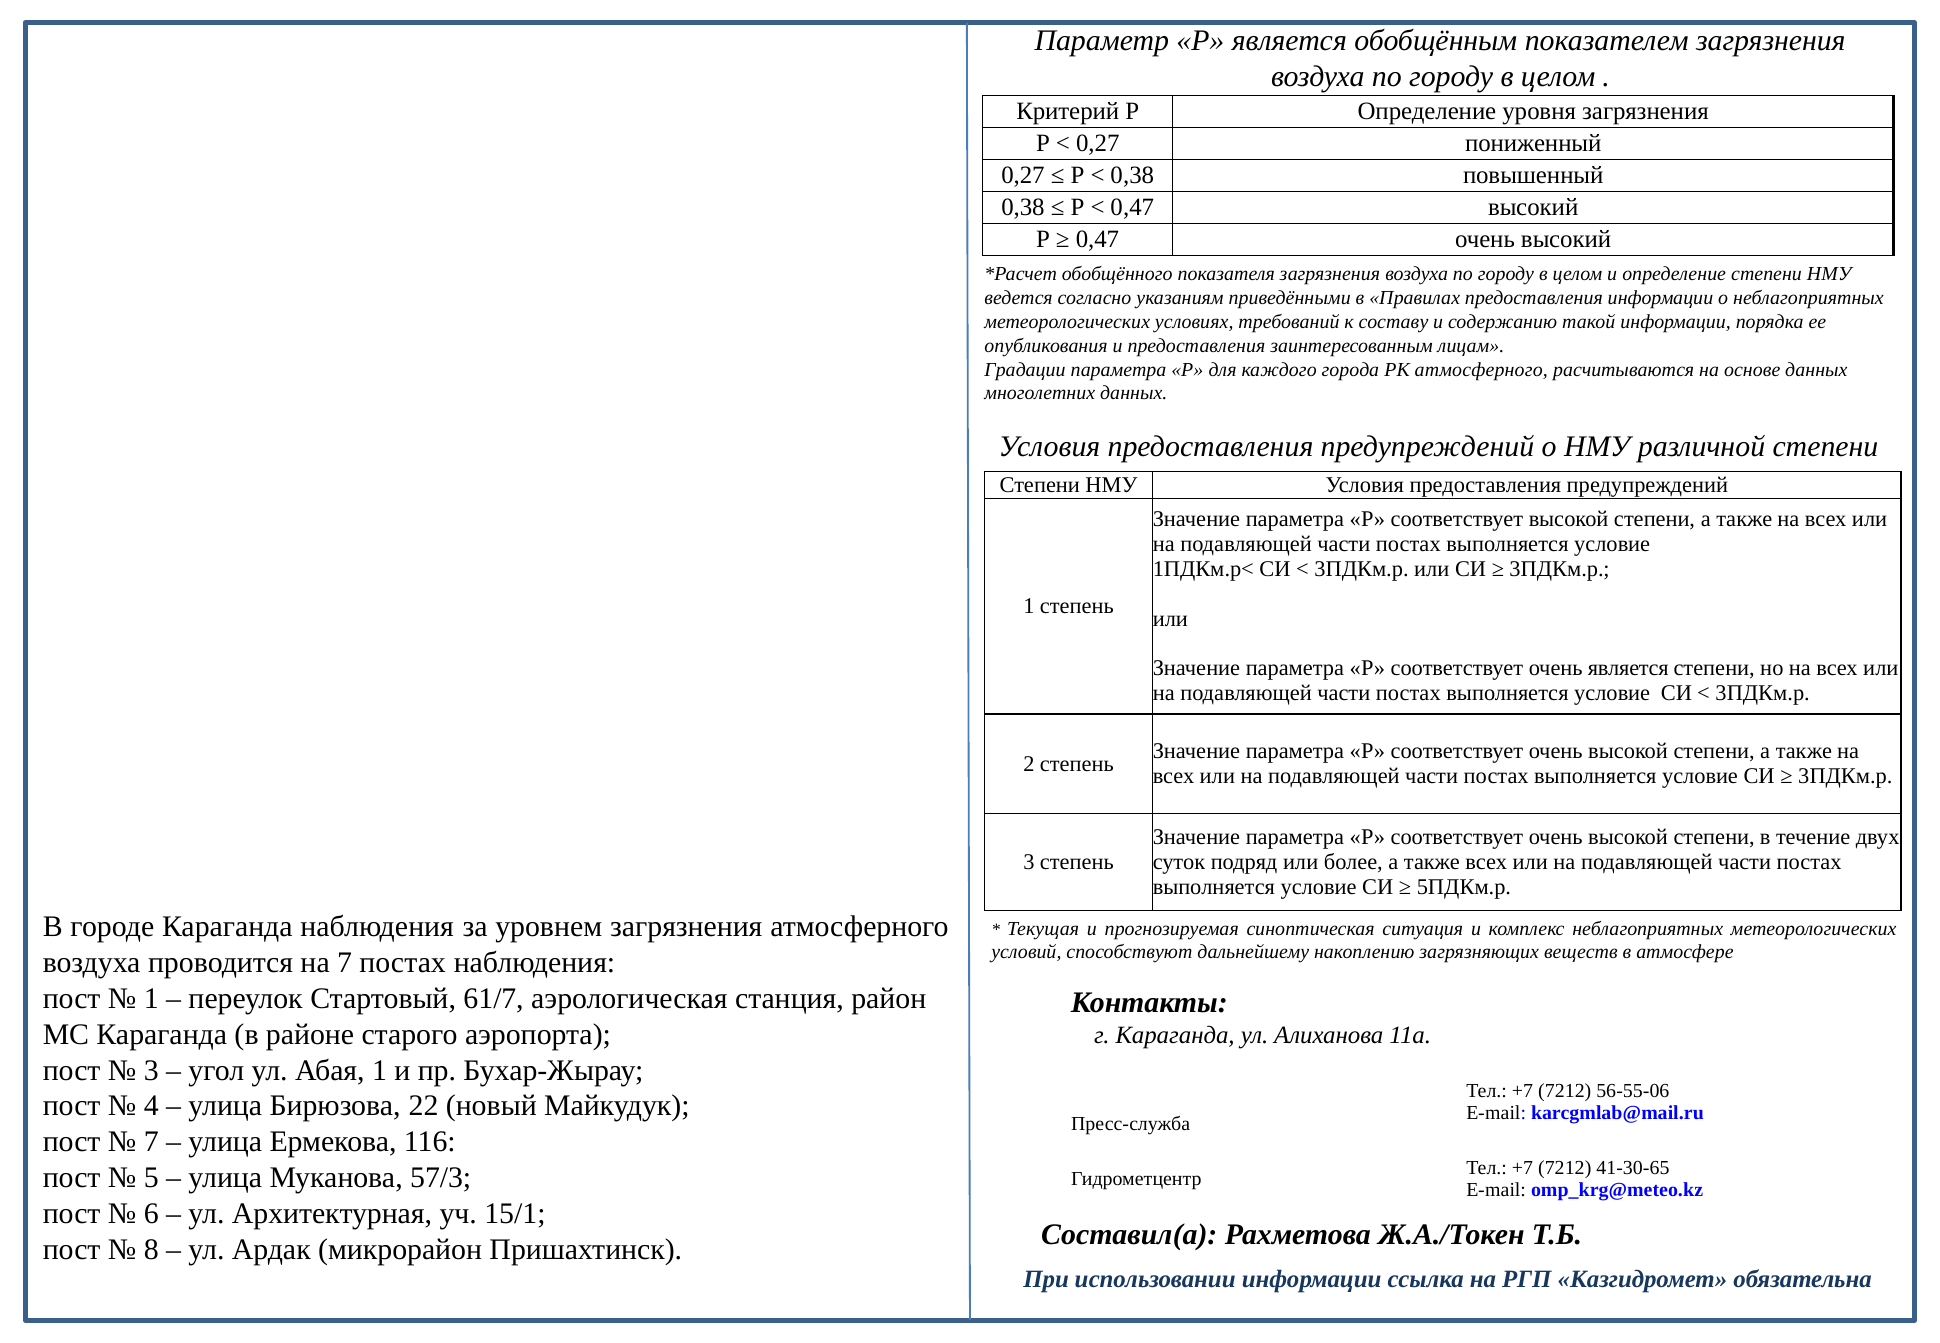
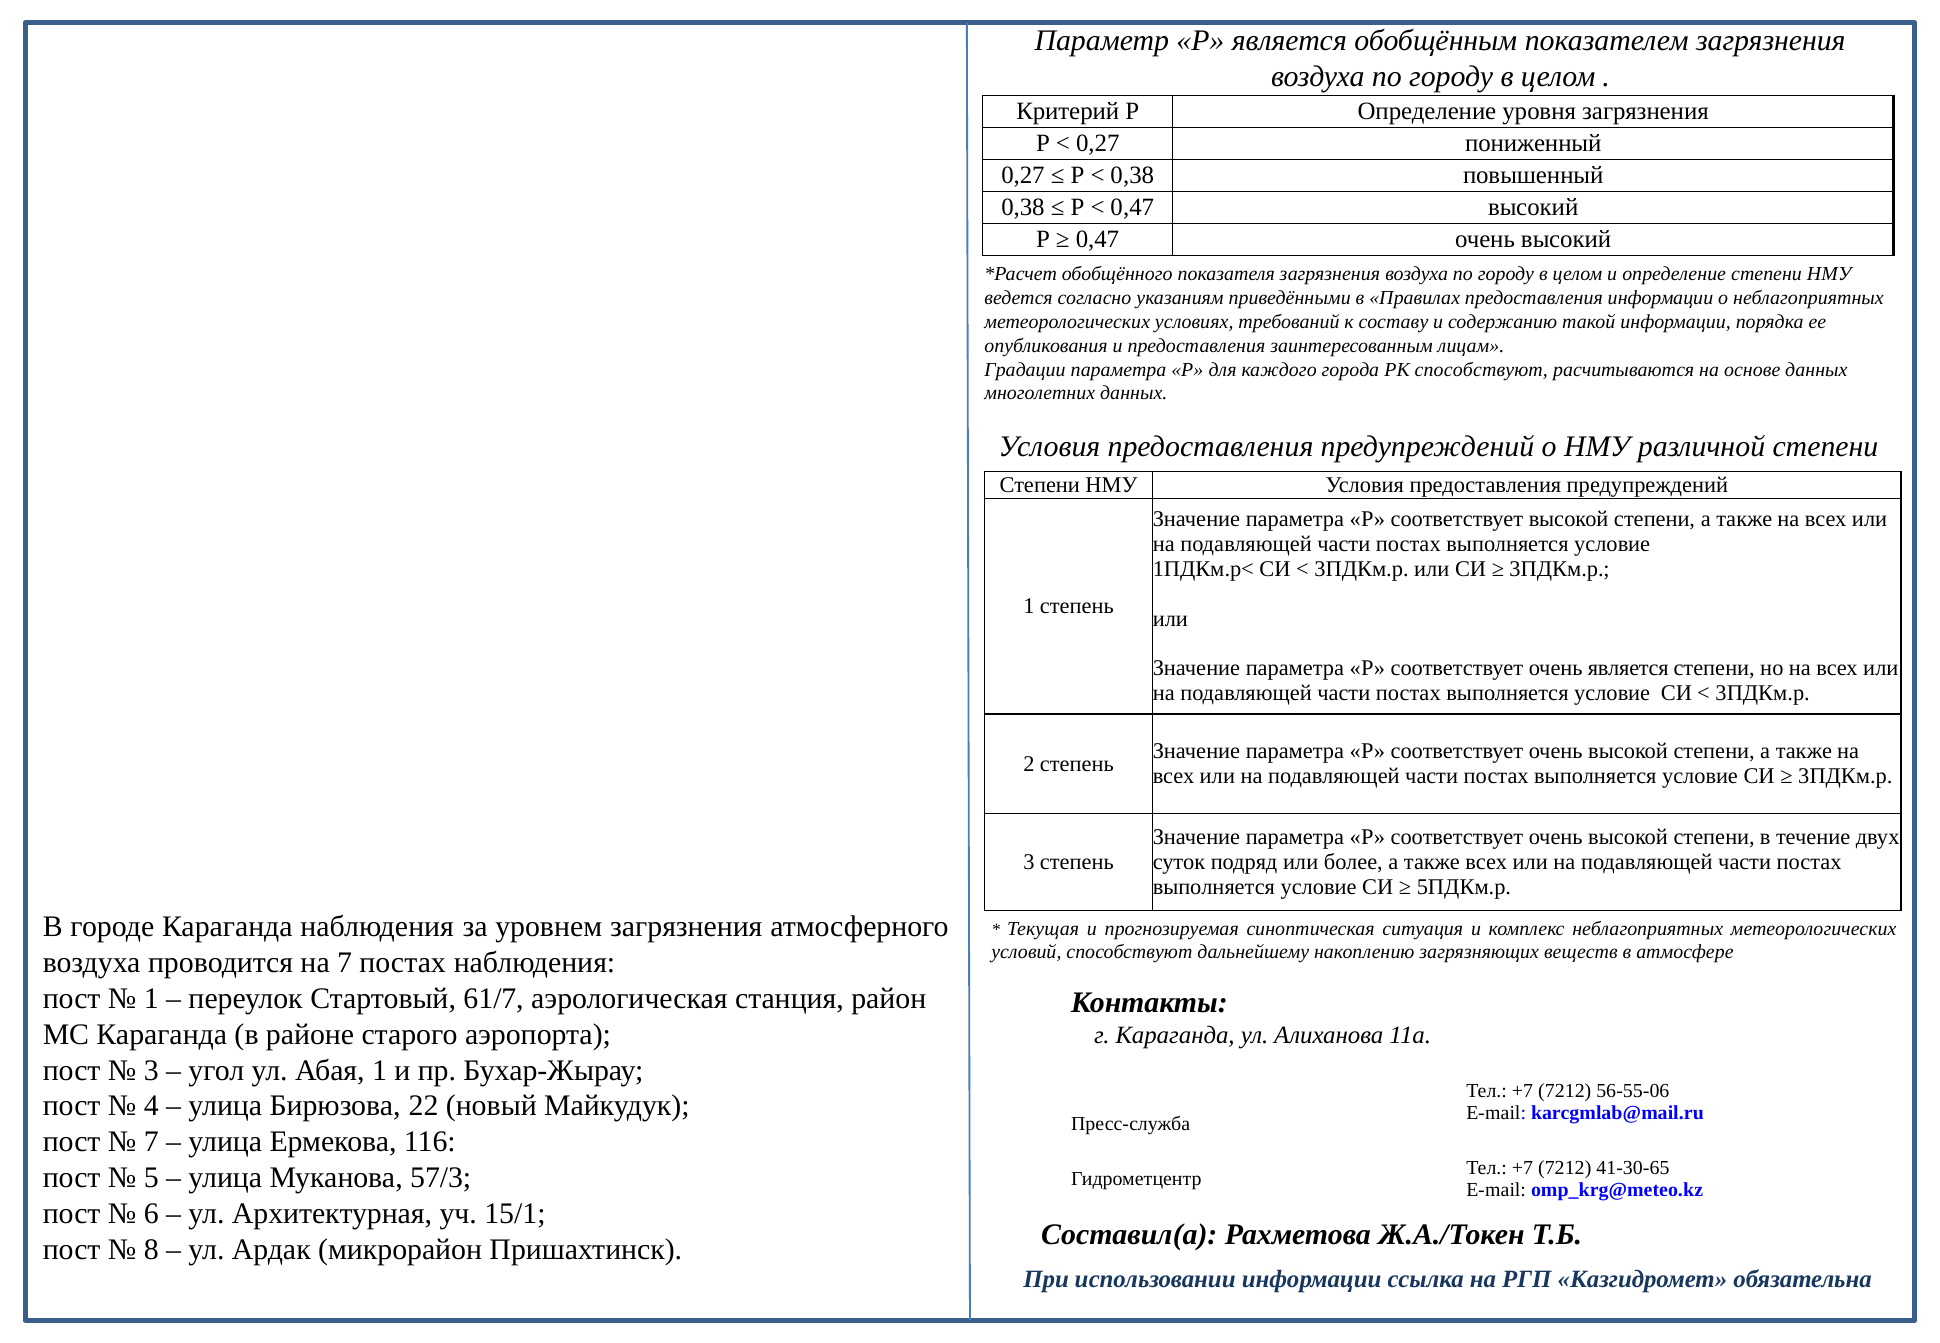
РК атмосферного: атмосферного -> способствуют
